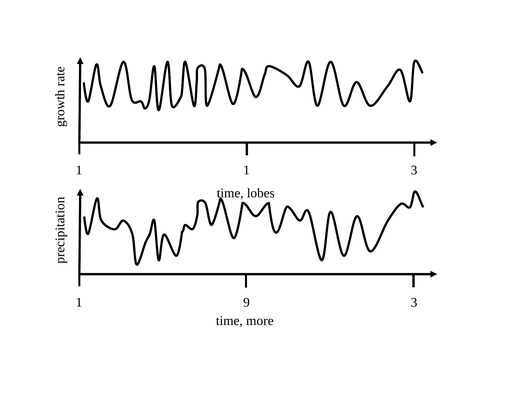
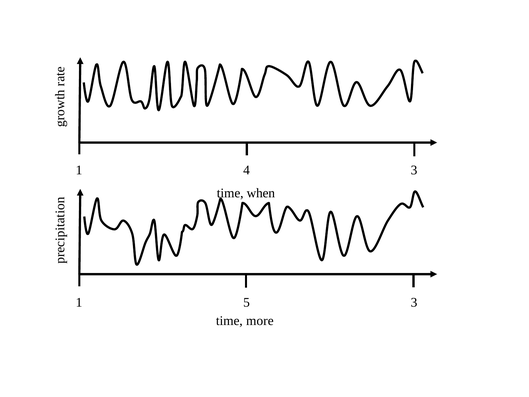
1 1: 1 -> 4
lobes: lobes -> when
9: 9 -> 5
